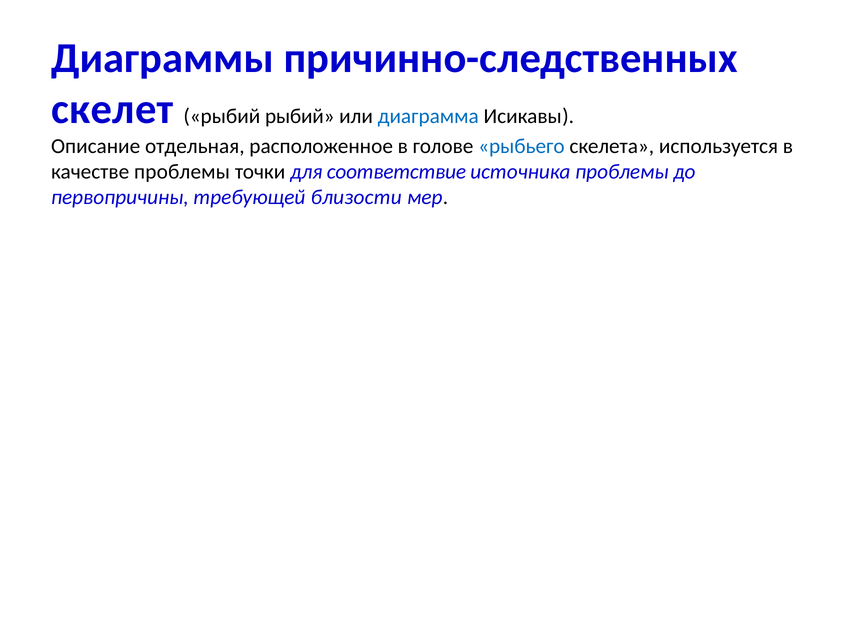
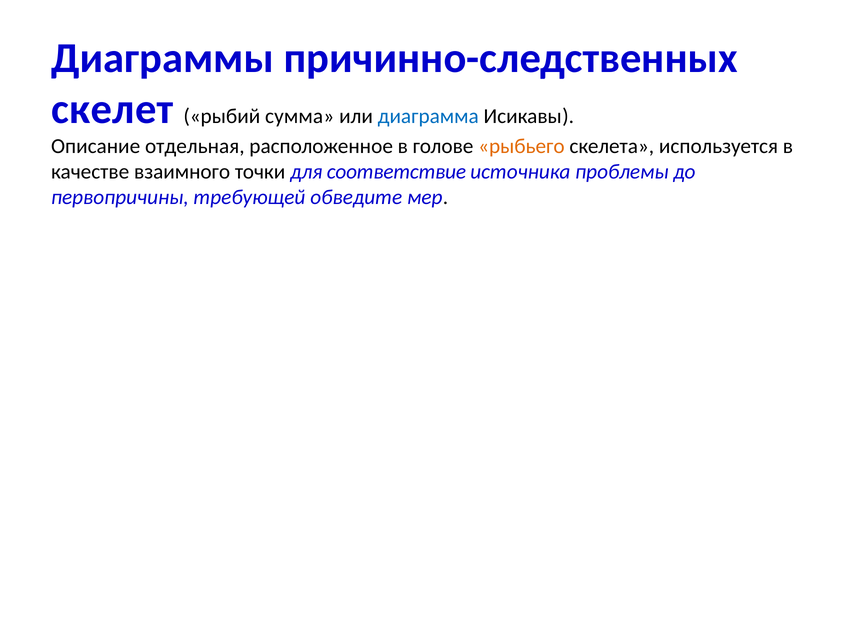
рыбий рыбий: рыбий -> сумма
рыбьего colour: blue -> orange
качестве проблемы: проблемы -> взаимного
близости: близости -> обведите
